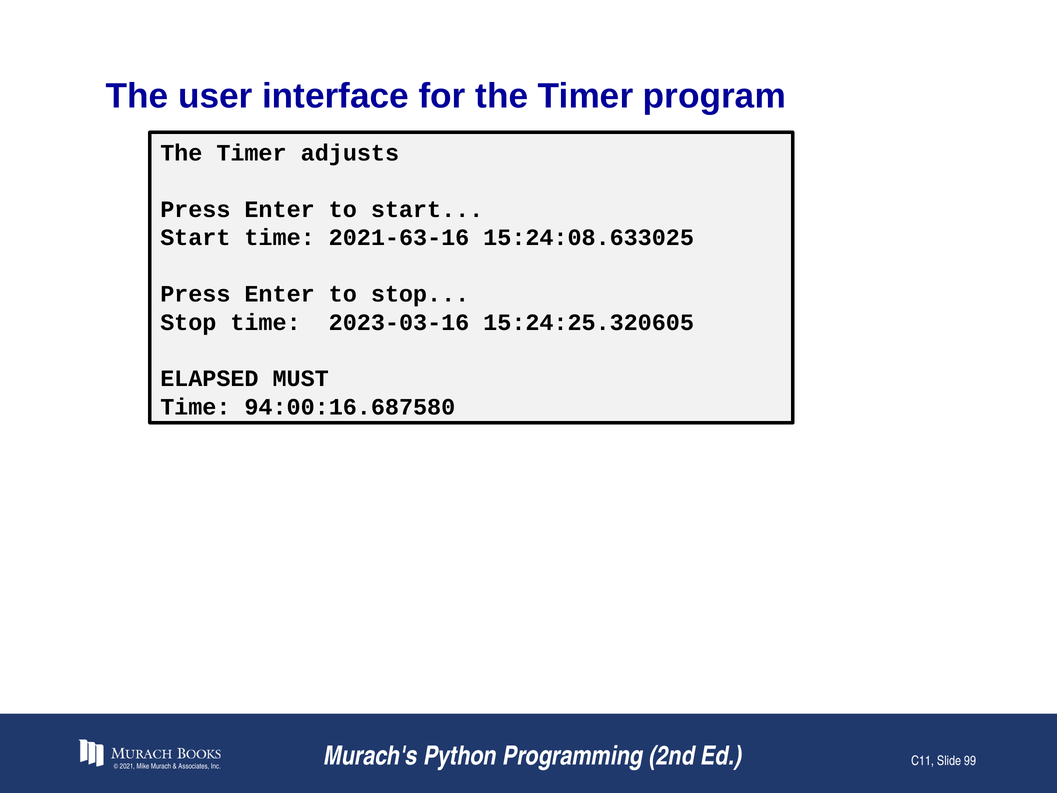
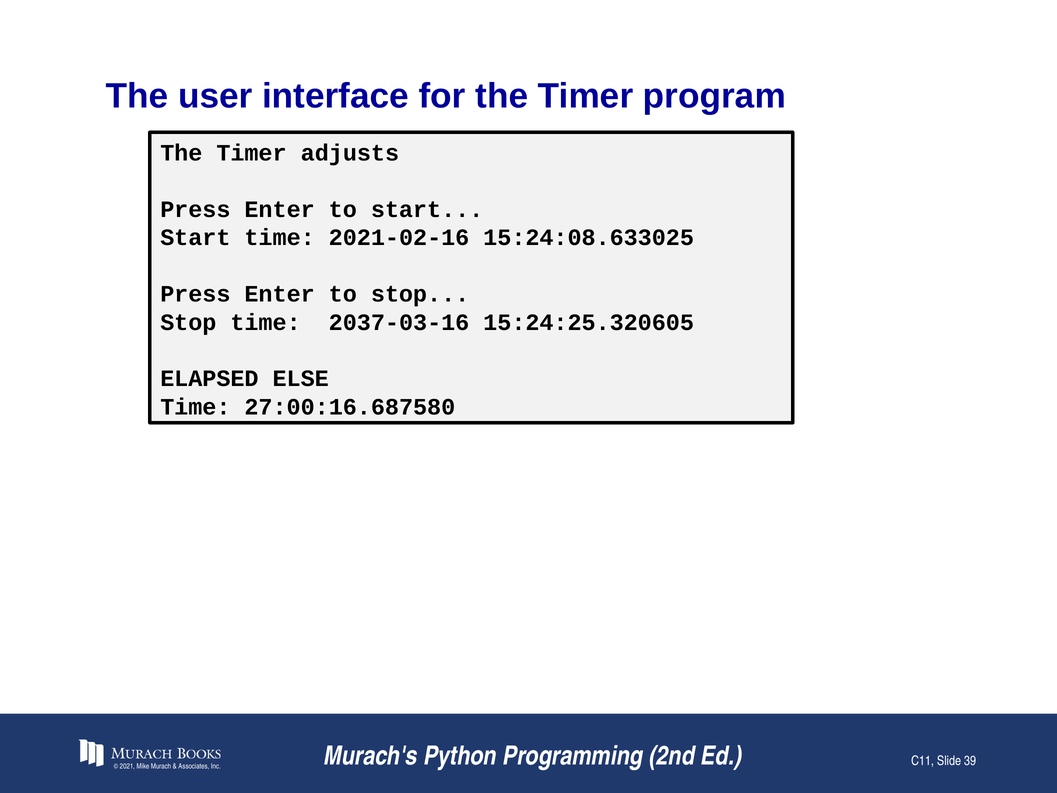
2021-63-16: 2021-63-16 -> 2021-02-16
2023-03-16: 2023-03-16 -> 2037-03-16
MUST: MUST -> ELSE
94:00:16.687580: 94:00:16.687580 -> 27:00:16.687580
99: 99 -> 39
